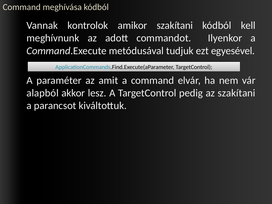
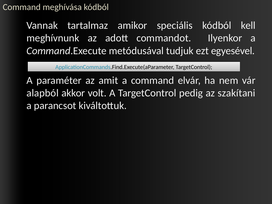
kontrolok: kontrolok -> tartalmaz
amikor szakítani: szakítani -> speciális
lesz: lesz -> volt
